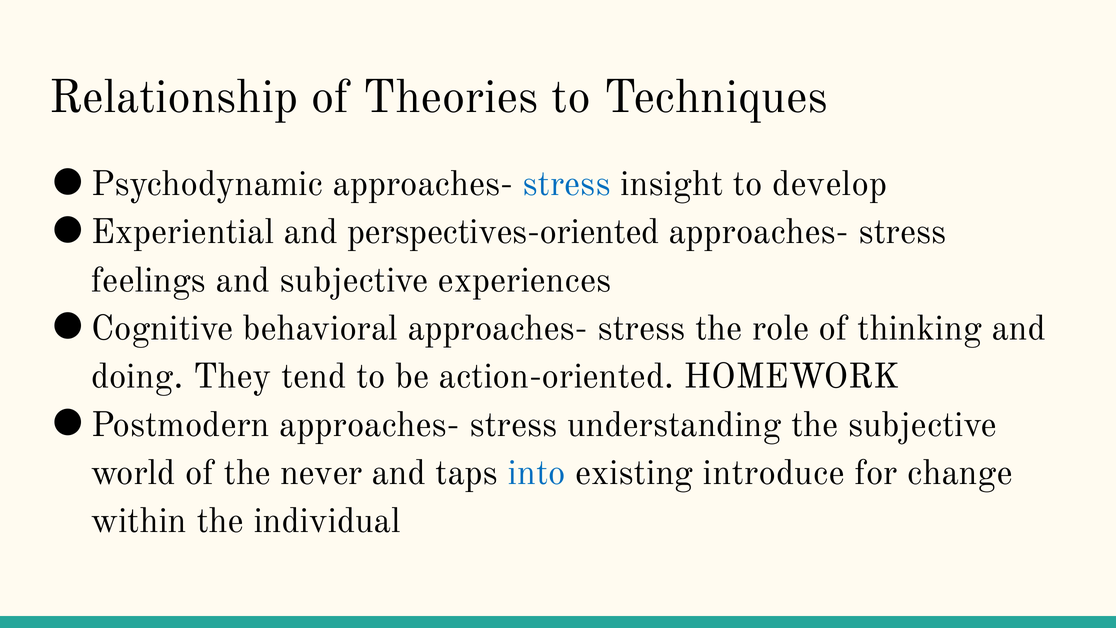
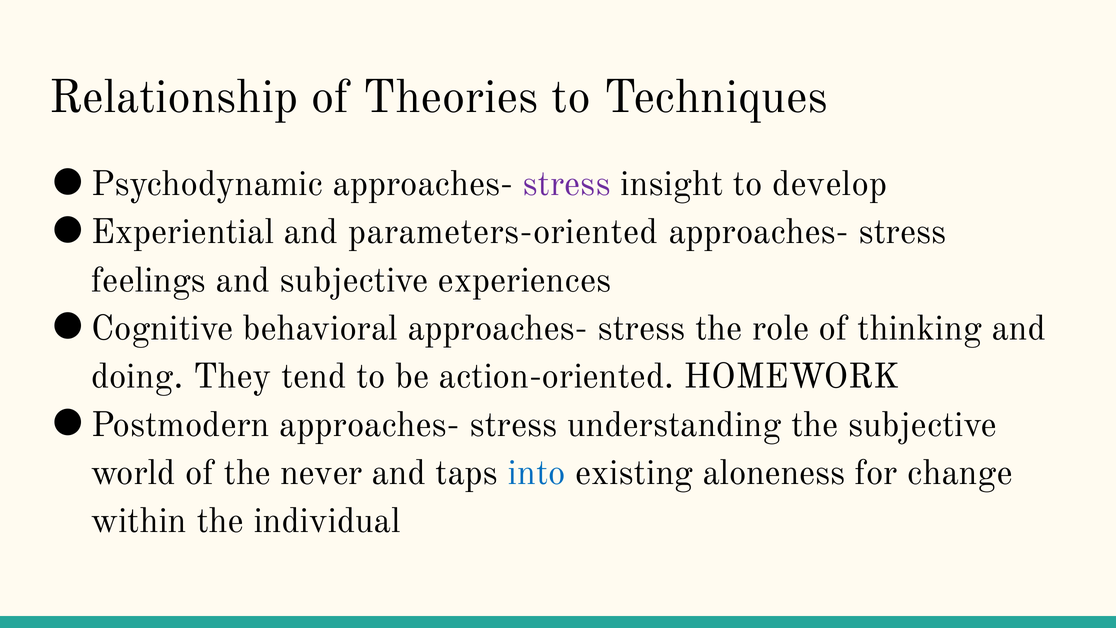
stress at (567, 184) colour: blue -> purple
perspectives-oriented: perspectives-oriented -> parameters-oriented
introduce: introduce -> aloneness
